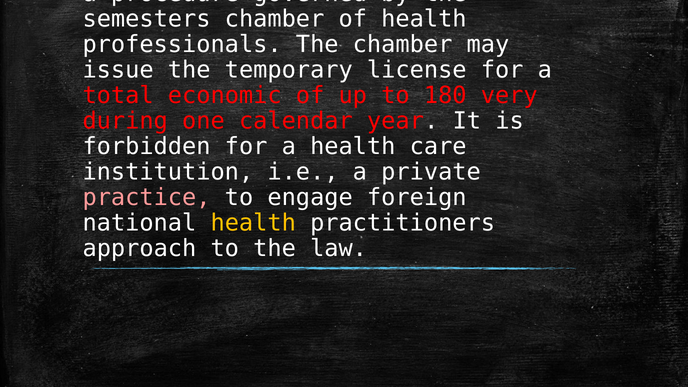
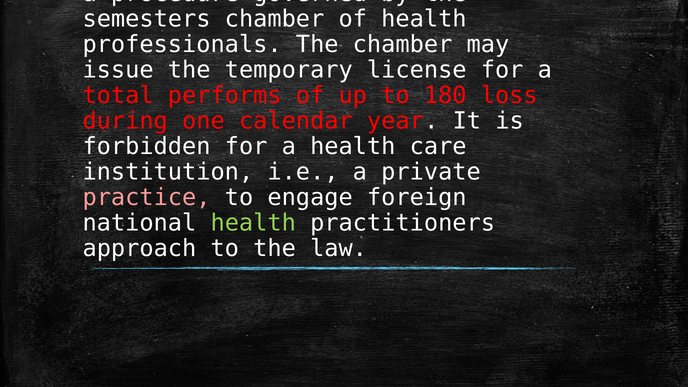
economic: economic -> performs
very: very -> loss
health at (253, 223) colour: yellow -> light green
